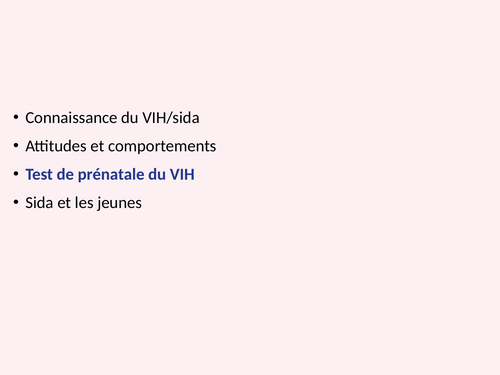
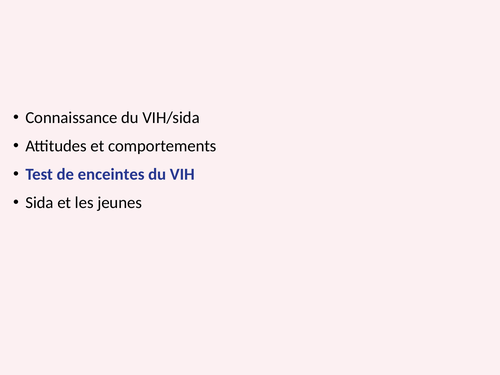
prénatale: prénatale -> enceintes
